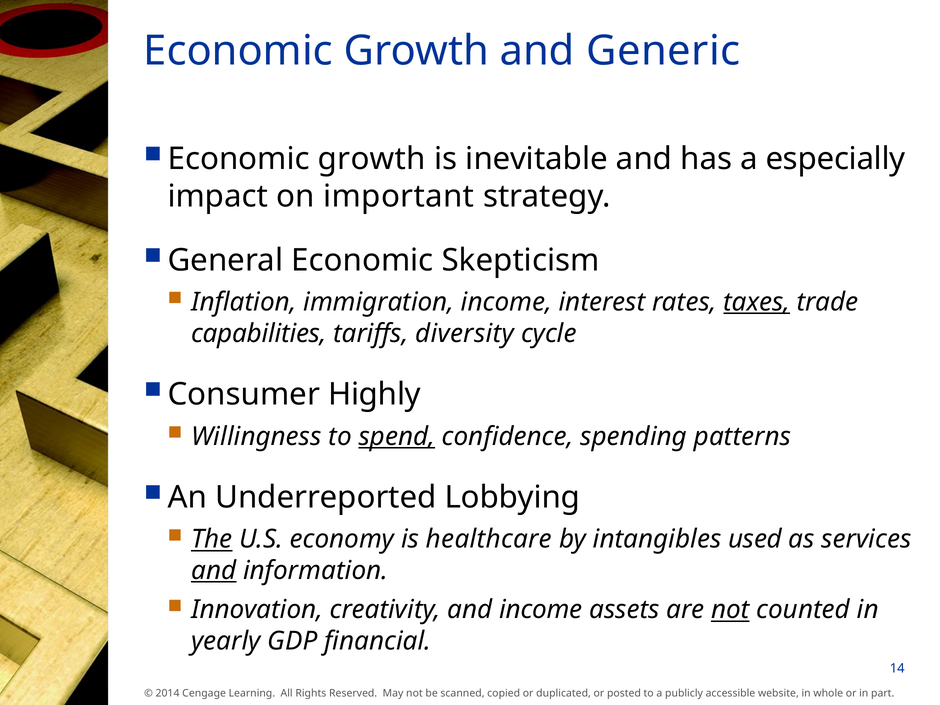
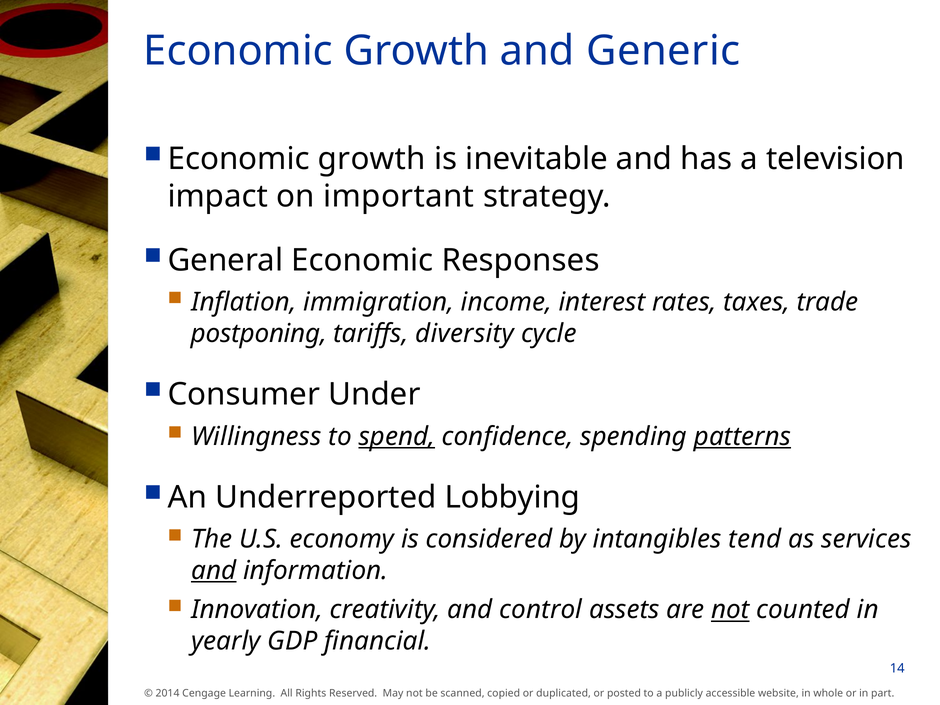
especially: especially -> television
Skepticism: Skepticism -> Responses
taxes underline: present -> none
capabilities: capabilities -> postponing
Highly: Highly -> Under
patterns underline: none -> present
The underline: present -> none
healthcare: healthcare -> considered
used: used -> tend
and income: income -> control
